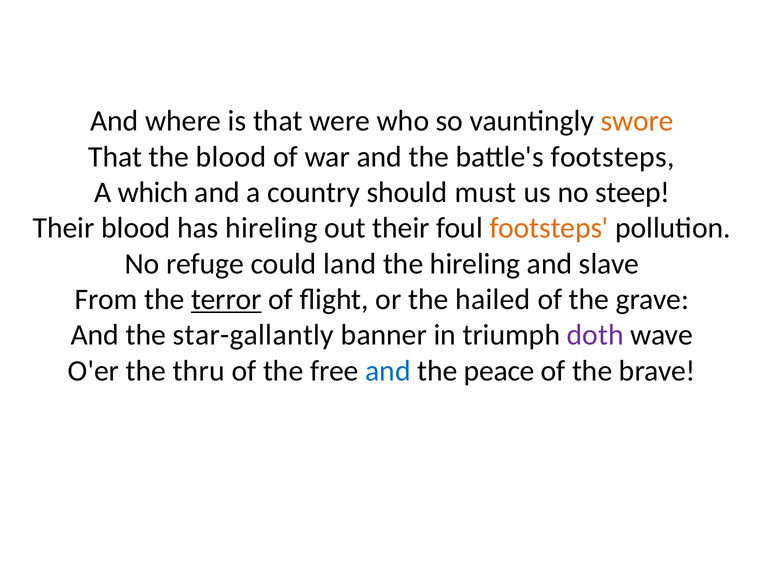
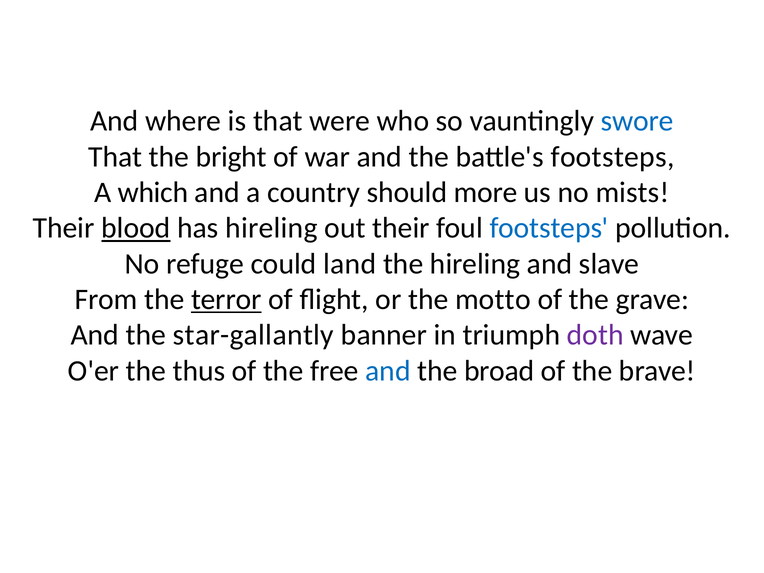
swore colour: orange -> blue
the blood: blood -> bright
must: must -> more
steep: steep -> mists
blood at (136, 228) underline: none -> present
footsteps at (549, 228) colour: orange -> blue
hailed: hailed -> motto
thru: thru -> thus
peace: peace -> broad
